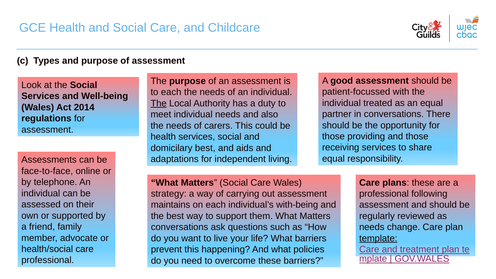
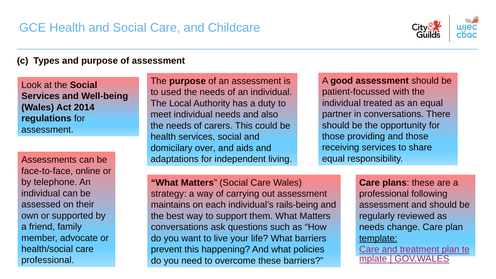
to each: each -> used
The at (159, 103) underline: present -> none
domicilary best: best -> over
with-being: with-being -> rails-being
